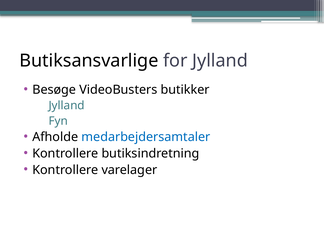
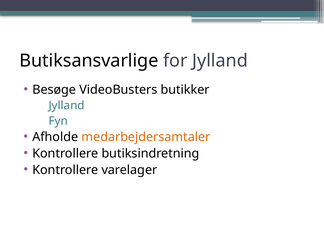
medarbejdersamtaler colour: blue -> orange
